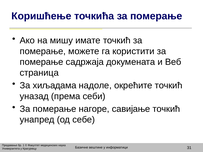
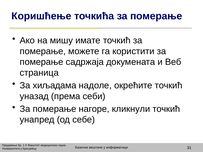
савијање: савијање -> кликнули
